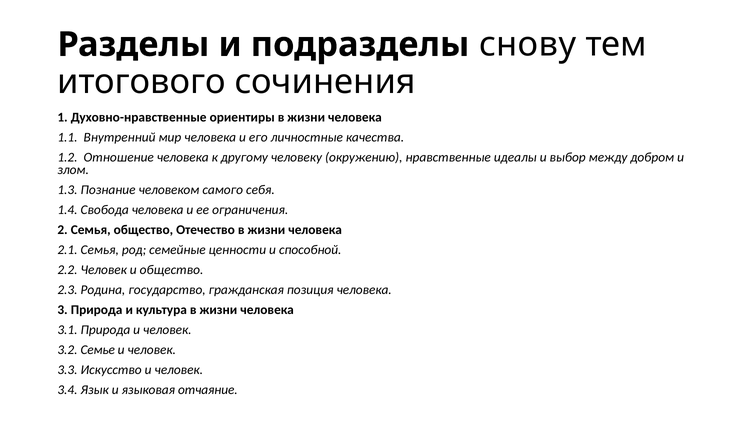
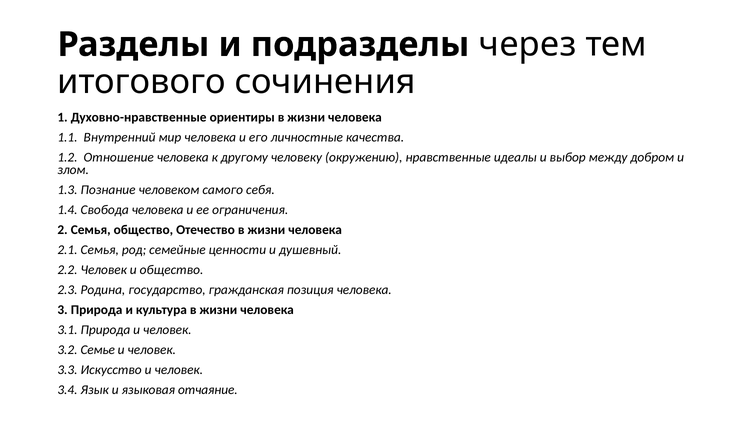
снову: снову -> через
способной: способной -> душевный
